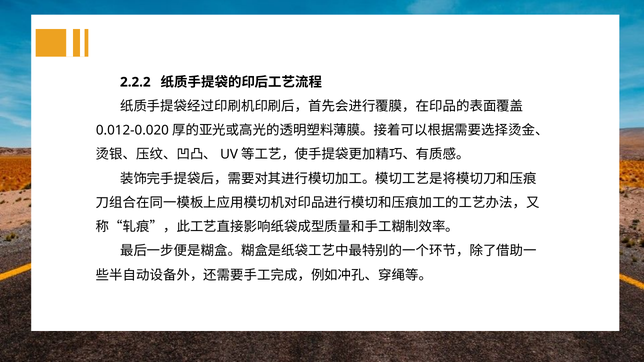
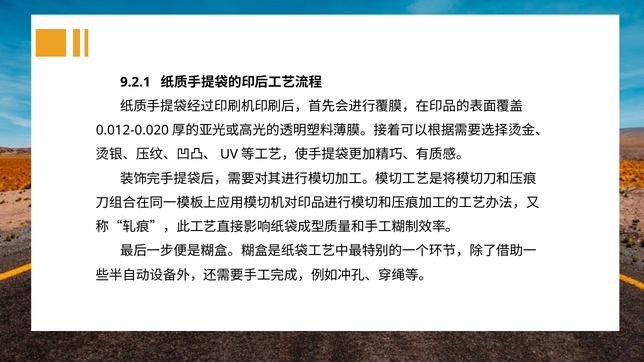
2.2.2: 2.2.2 -> 9.2.1
